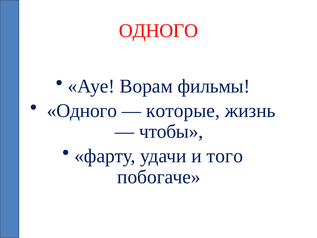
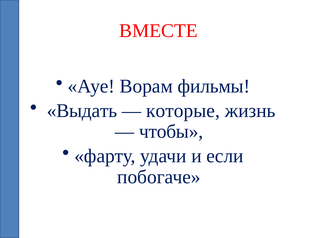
ОДНОГО at (159, 31): ОДНОГО -> ВМЕСТЕ
Одного at (82, 110): Одного -> Выдать
того: того -> если
